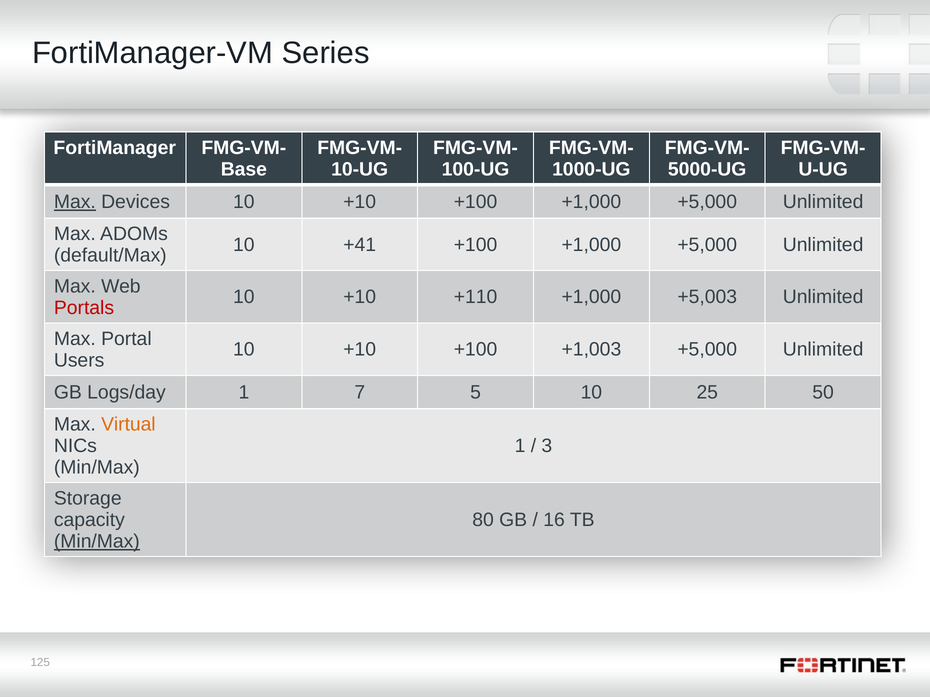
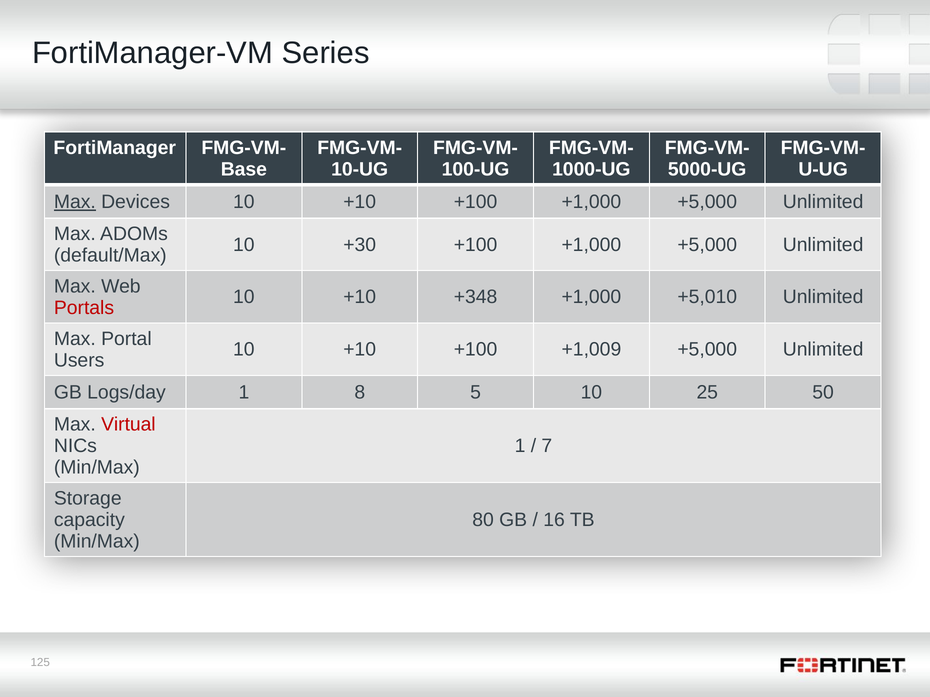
+41: +41 -> +30
+110: +110 -> +348
+5,003: +5,003 -> +5,010
+1,003: +1,003 -> +1,009
7: 7 -> 8
Virtual colour: orange -> red
3: 3 -> 7
Min/Max at (97, 542) underline: present -> none
